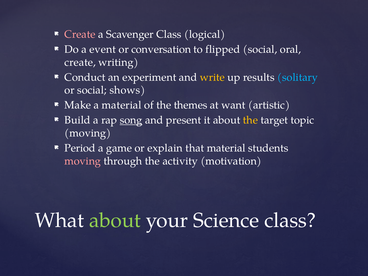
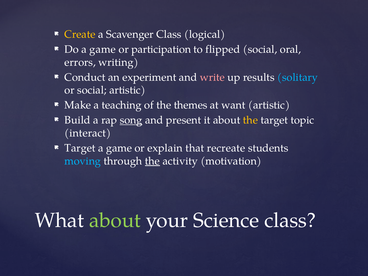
Create at (80, 34) colour: pink -> yellow
Do a event: event -> game
conversation: conversation -> participation
create at (80, 62): create -> errors
write colour: yellow -> pink
social shows: shows -> artistic
a material: material -> teaching
moving at (88, 133): moving -> interact
Period at (80, 148): Period -> Target
that material: material -> recreate
moving at (83, 161) colour: pink -> light blue
the at (152, 161) underline: none -> present
